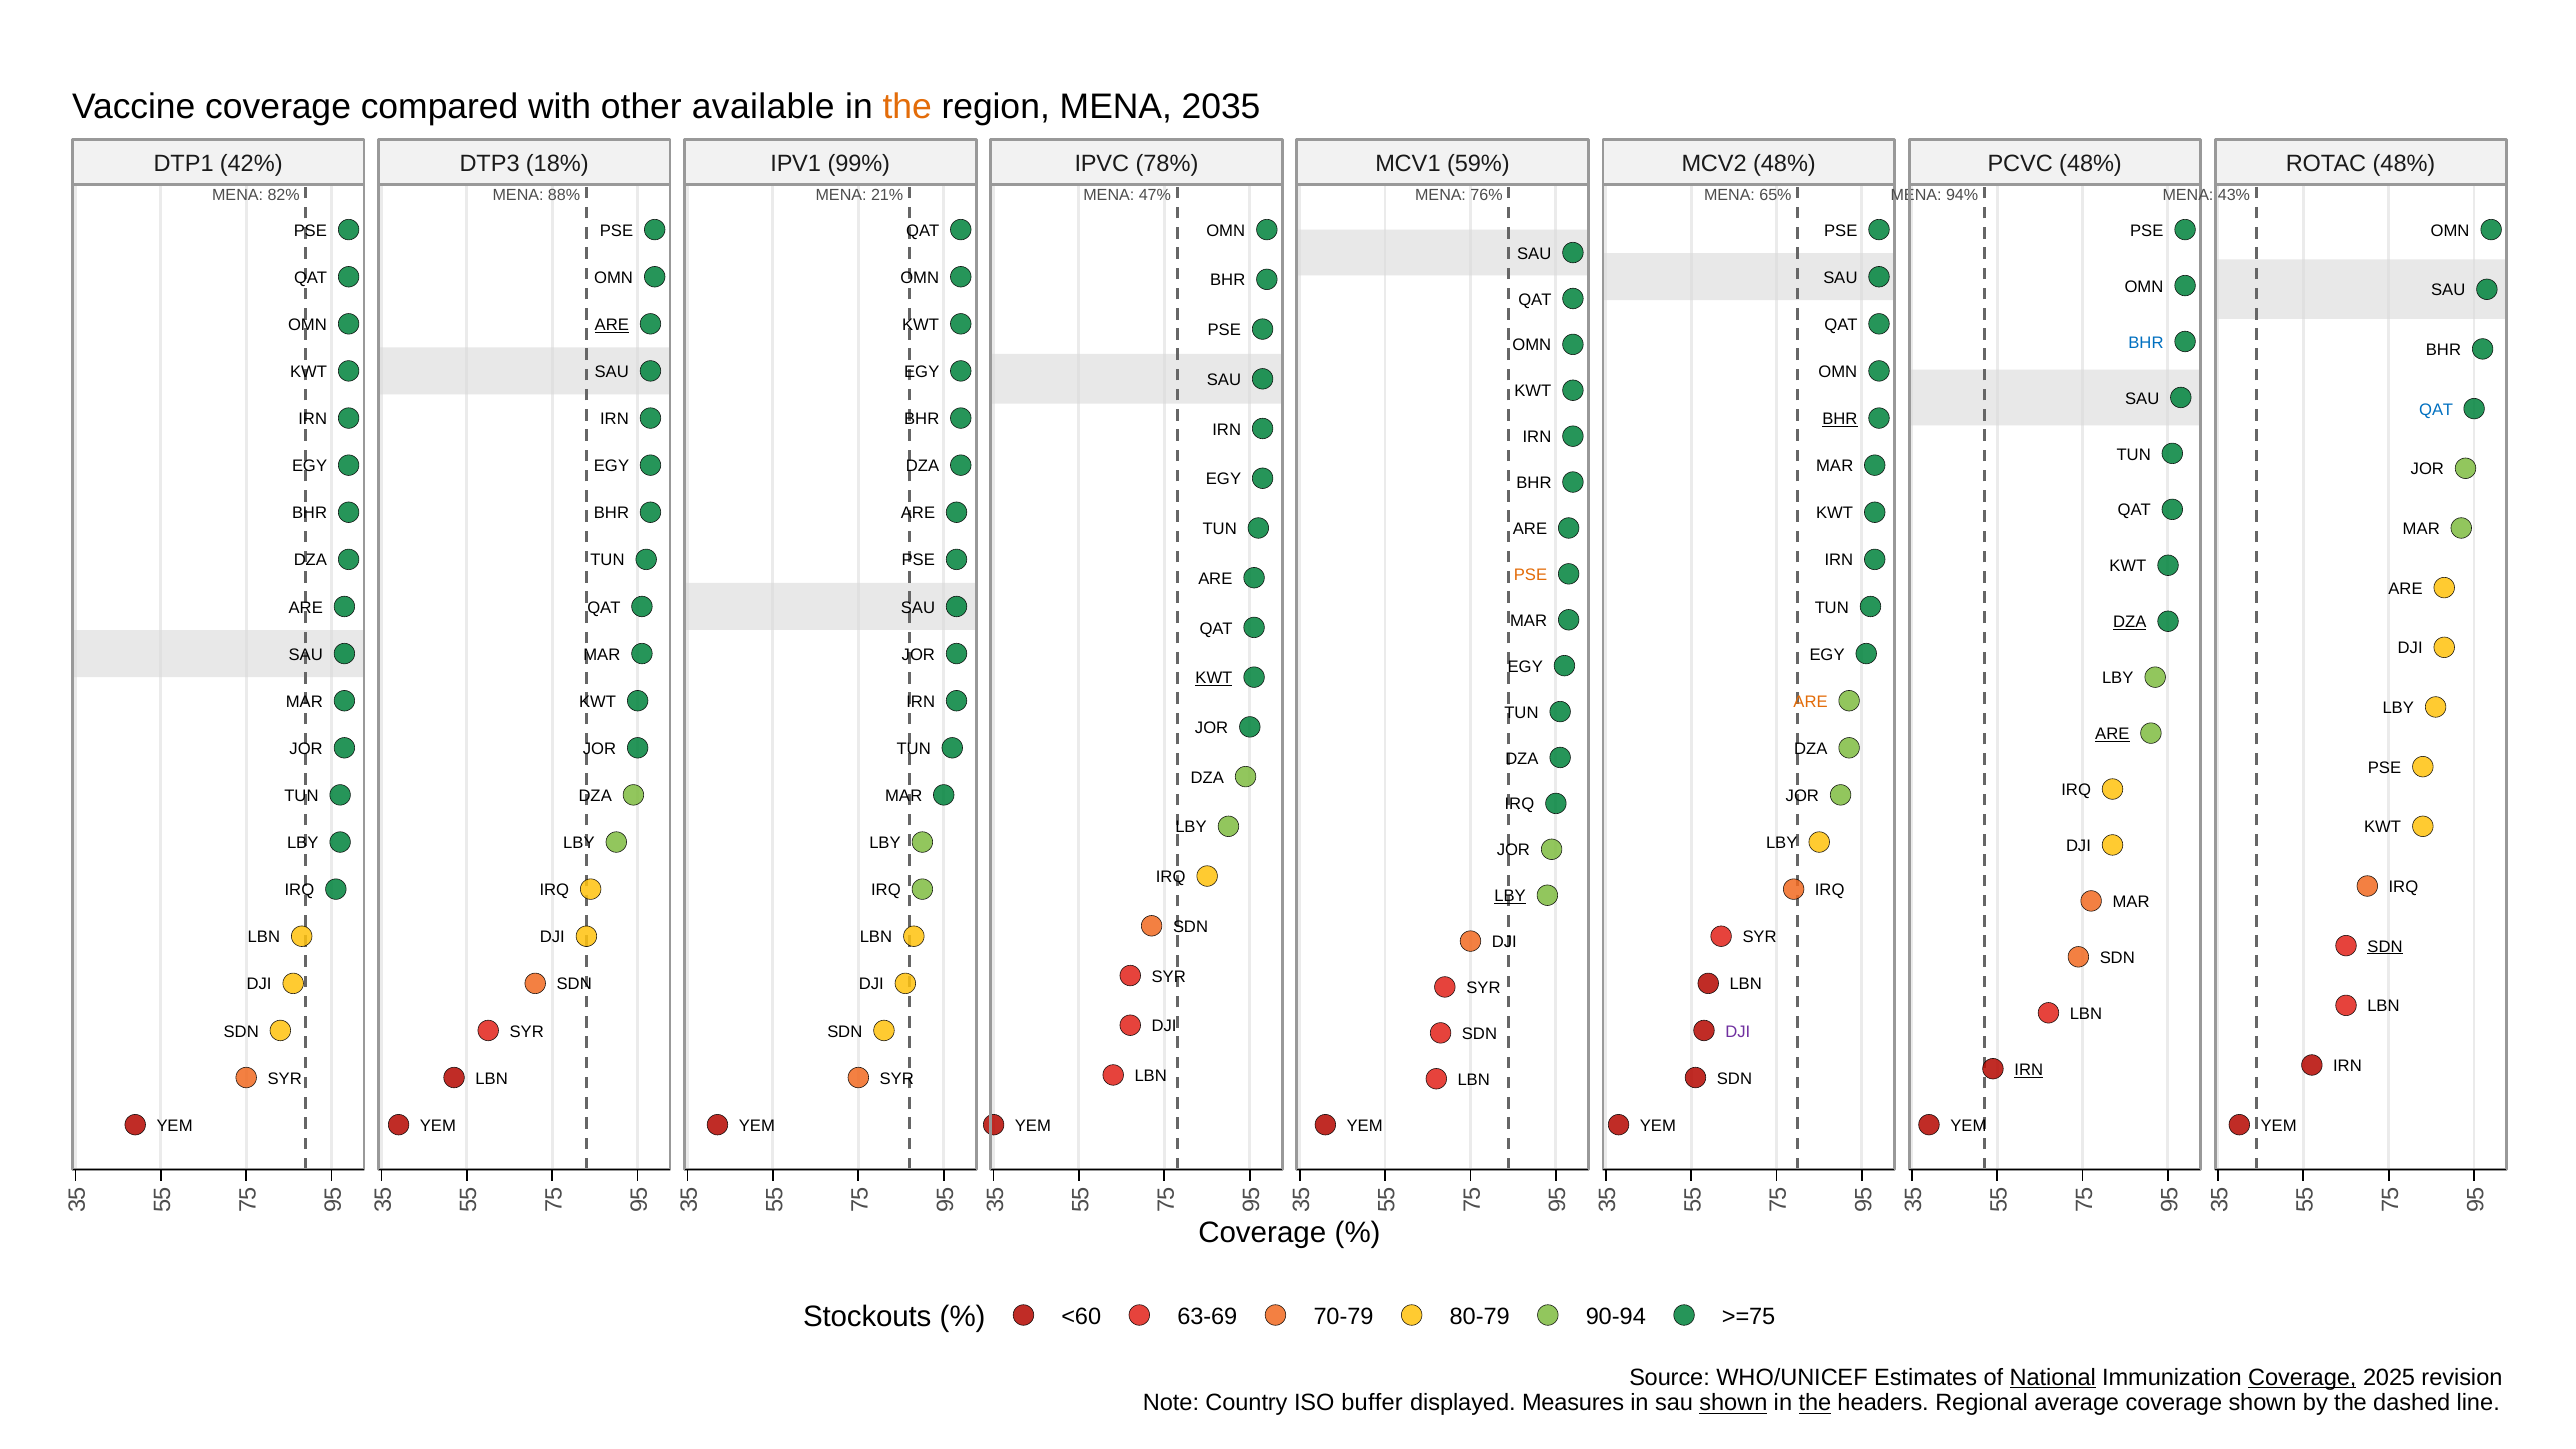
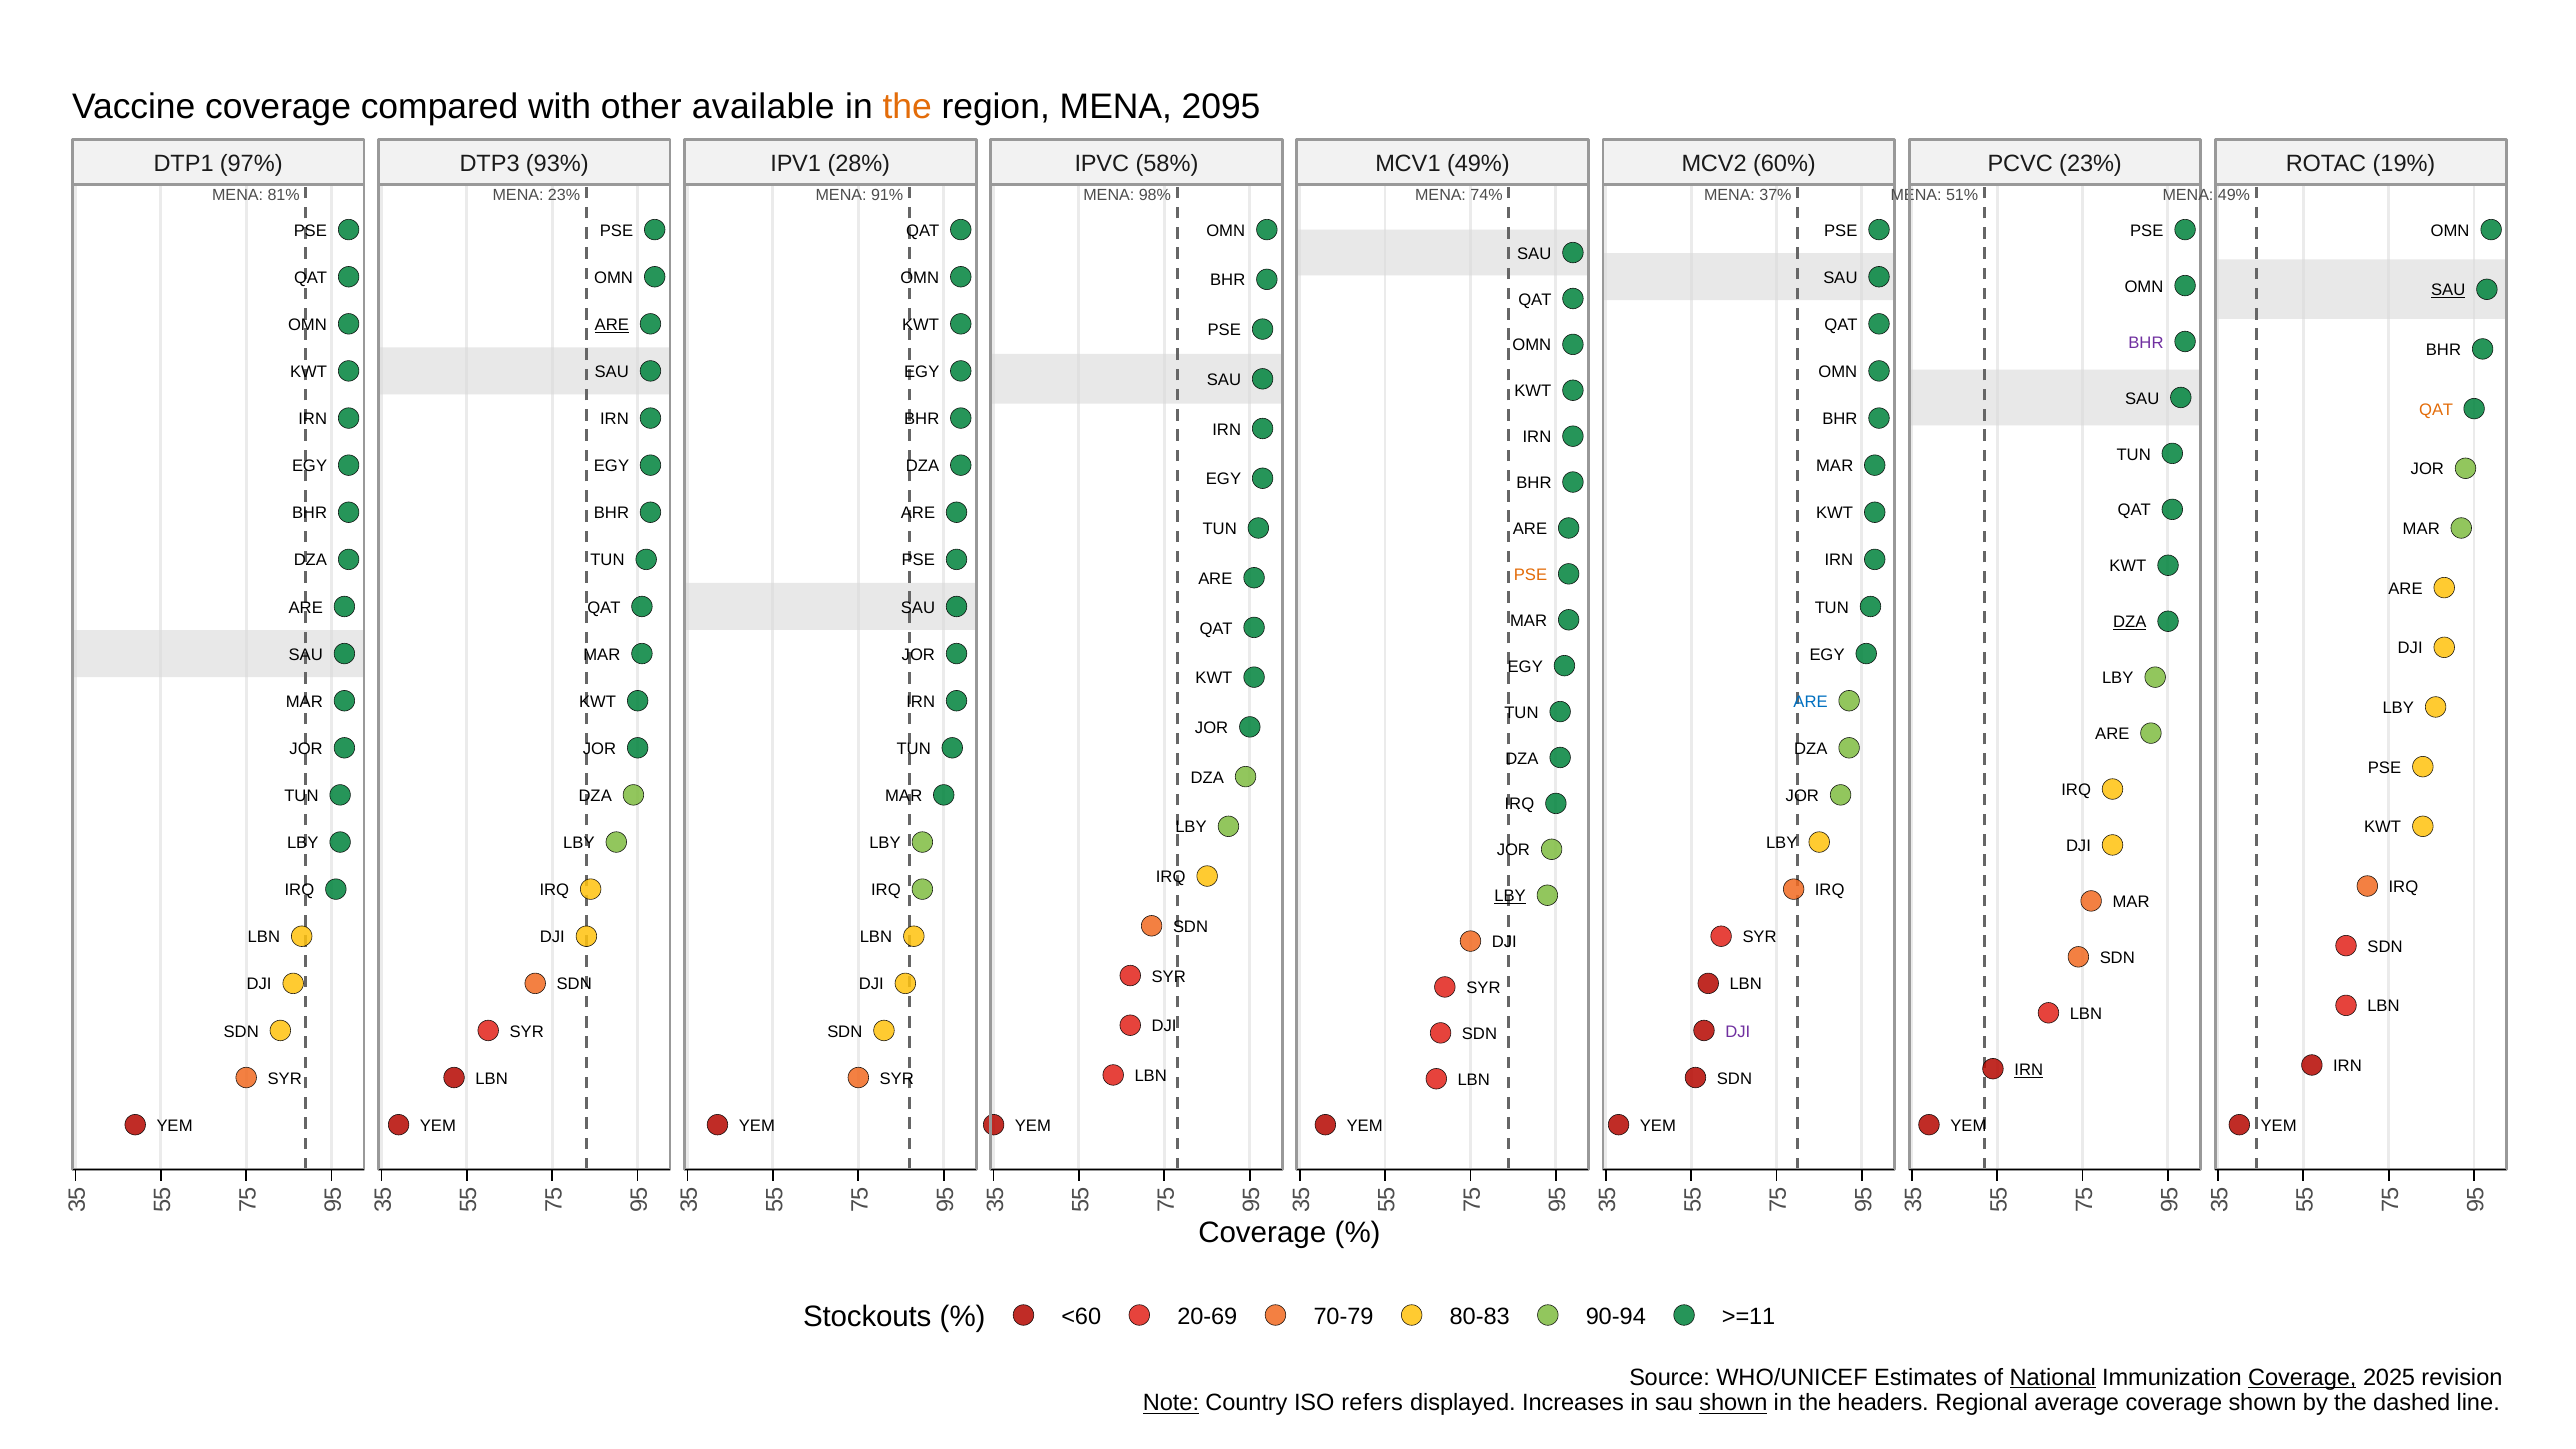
2035: 2035 -> 2095
42%: 42% -> 97%
18%: 18% -> 93%
99%: 99% -> 28%
78%: 78% -> 58%
MCV1 59%: 59% -> 49%
MCV2 48%: 48% -> 60%
PCVC 48%: 48% -> 23%
ROTAC 48%: 48% -> 19%
82%: 82% -> 81%
MENA 88%: 88% -> 23%
21%: 21% -> 91%
47%: 47% -> 98%
76%: 76% -> 74%
65%: 65% -> 37%
94%: 94% -> 51%
MENA 43%: 43% -> 49%
SAU at (2448, 290) underline: none -> present
BHR at (2146, 343) colour: blue -> purple
QAT at (2436, 410) colour: blue -> orange
BHR at (1840, 419) underline: present -> none
KWT at (1214, 678) underline: present -> none
ARE at (1811, 702) colour: orange -> blue
ARE at (2112, 734) underline: present -> none
SDN at (2385, 947) underline: present -> none
63-69: 63-69 -> 20-69
80-79: 80-79 -> 80-83
>=75: >=75 -> >=11
Note underline: none -> present
buffer: buffer -> refers
Measures: Measures -> Increases
the at (1815, 1403) underline: present -> none
